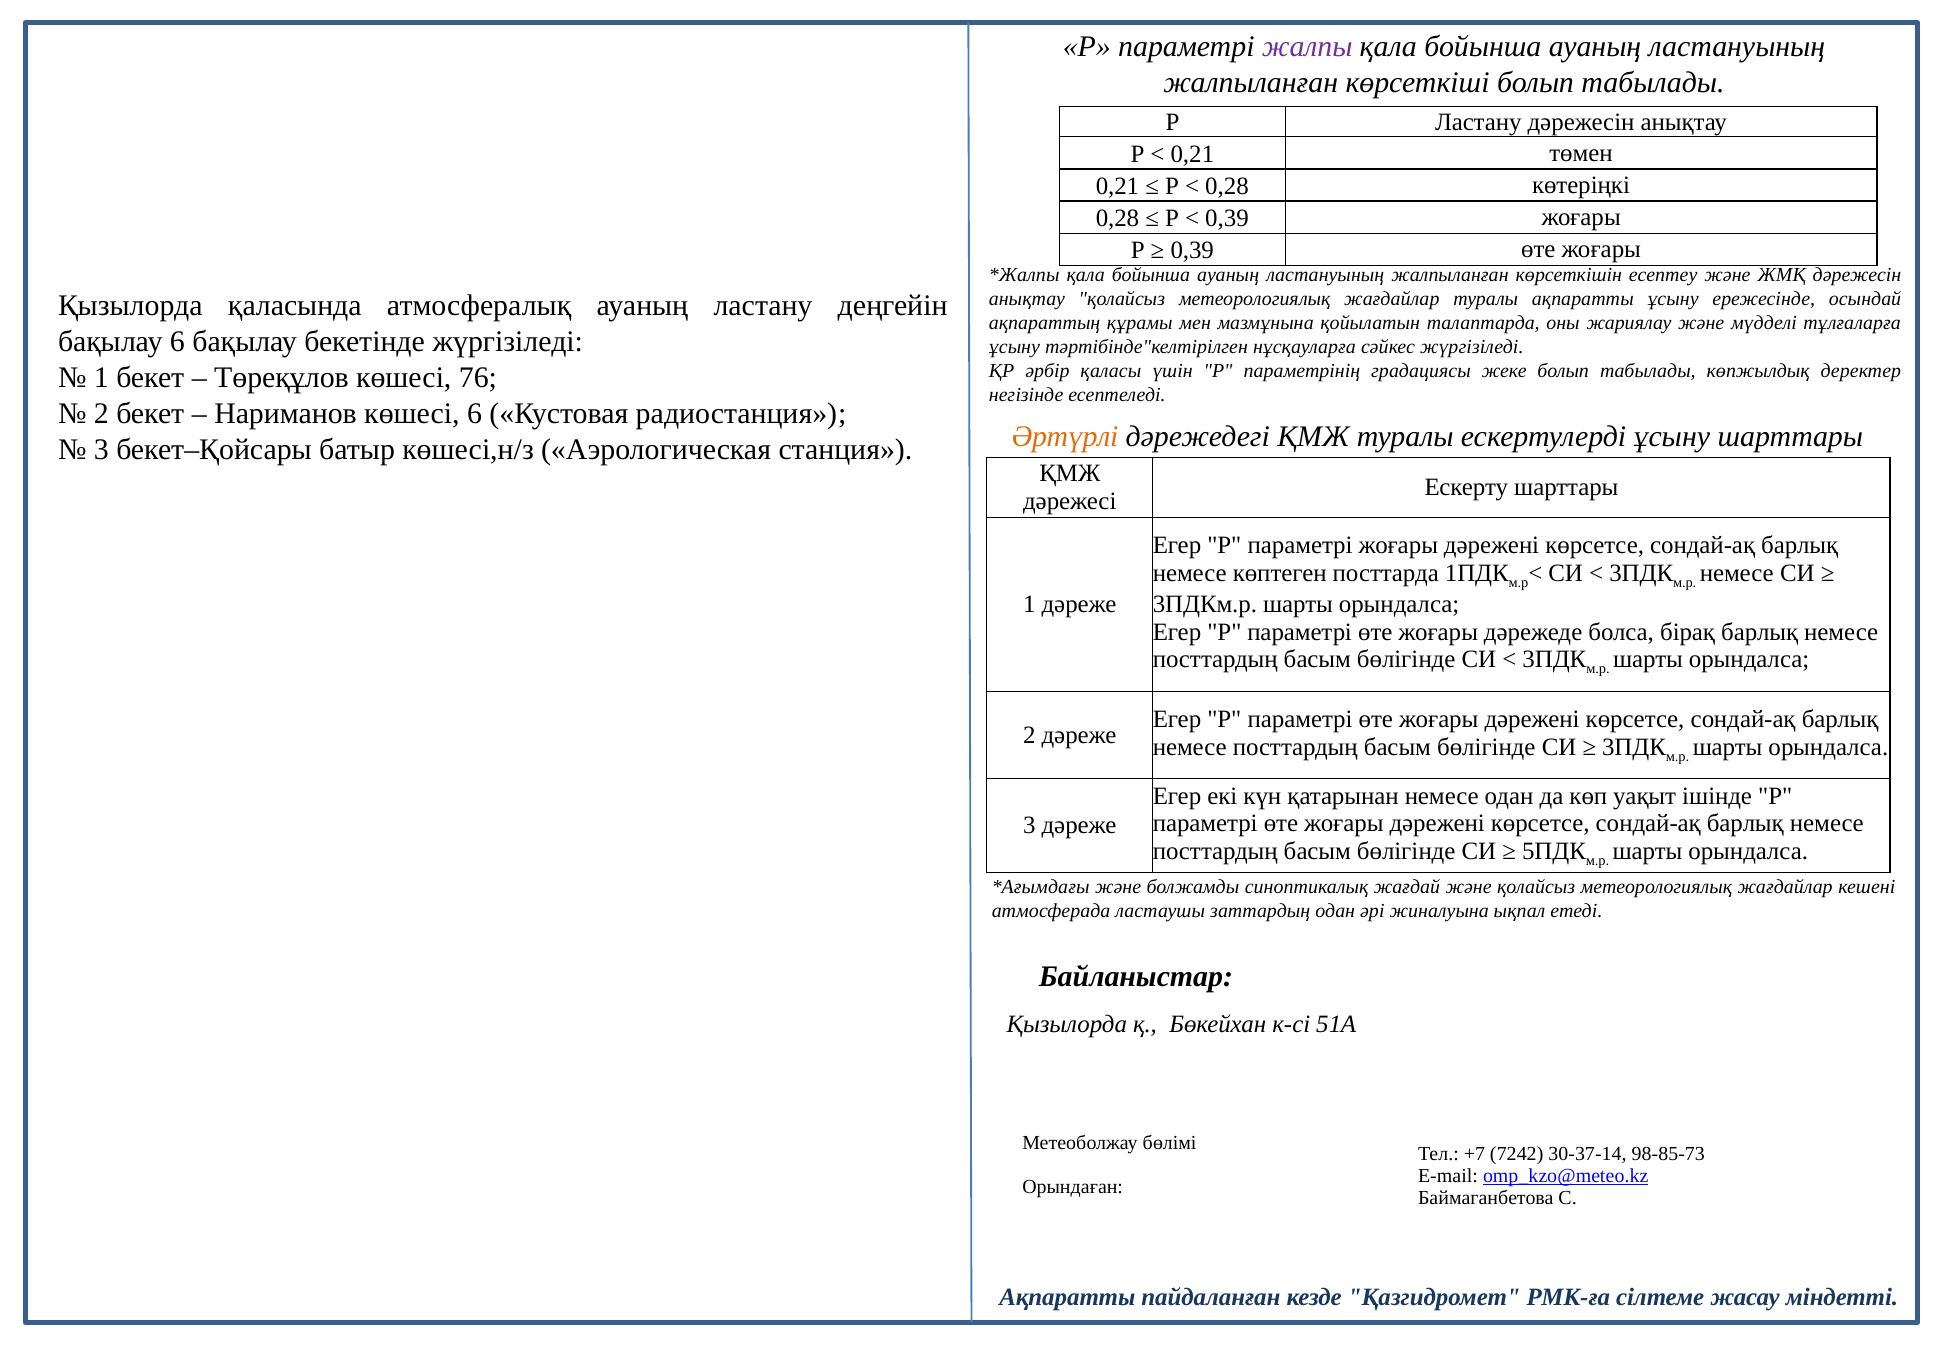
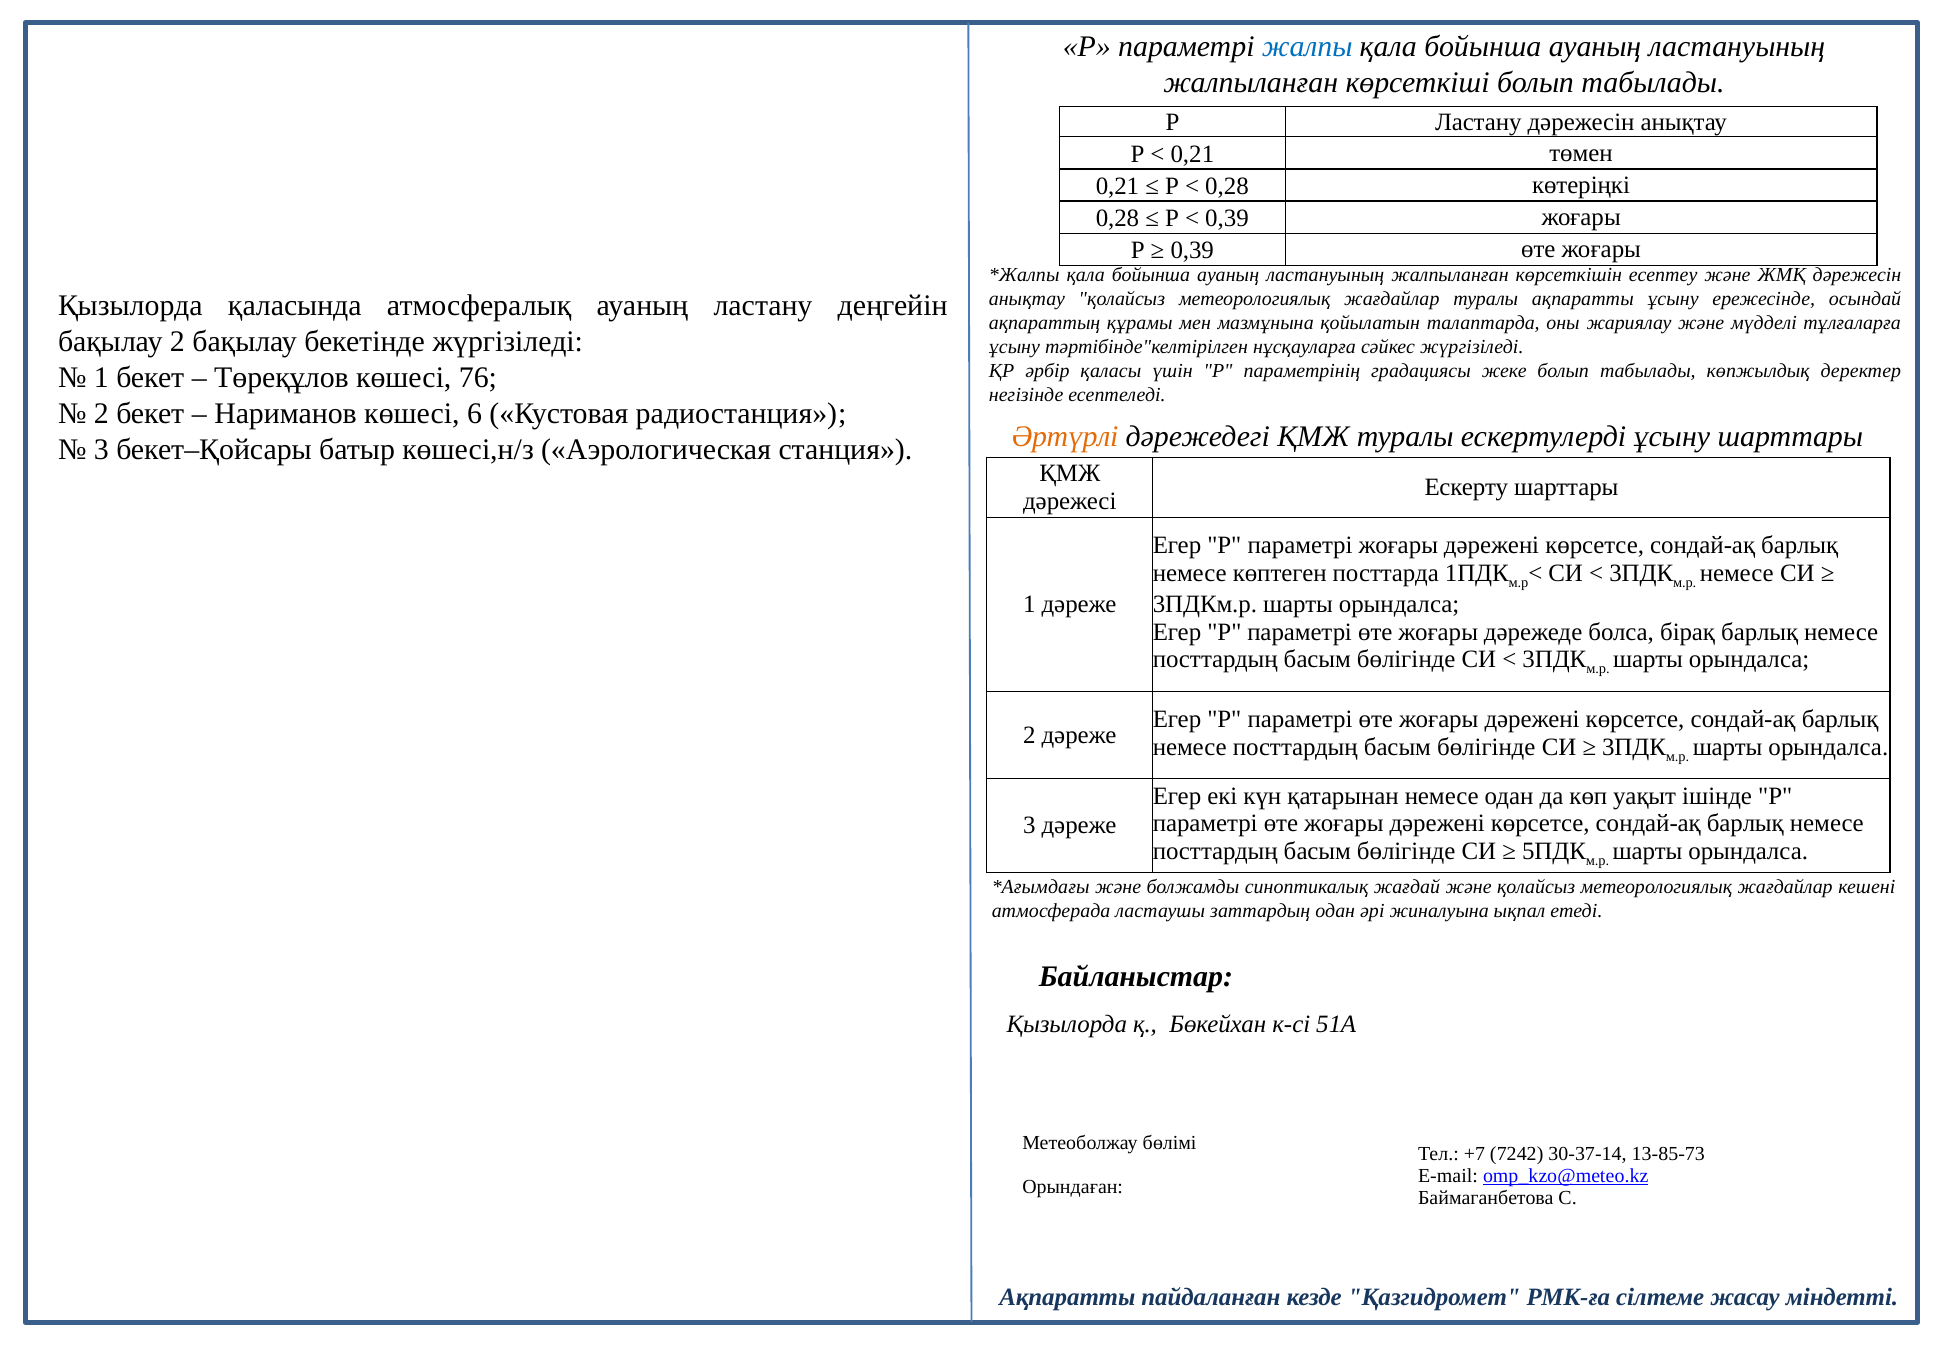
жалпы colour: purple -> blue
бақылау 6: 6 -> 2
98-85-73: 98-85-73 -> 13-85-73
